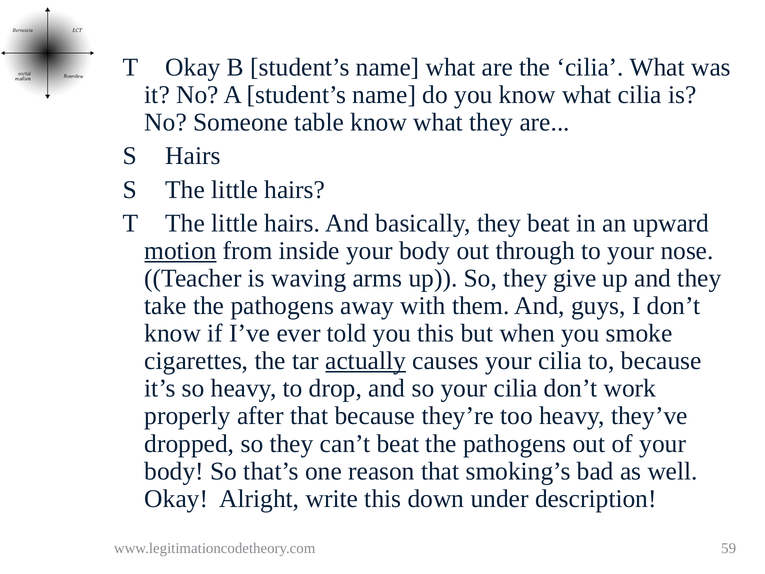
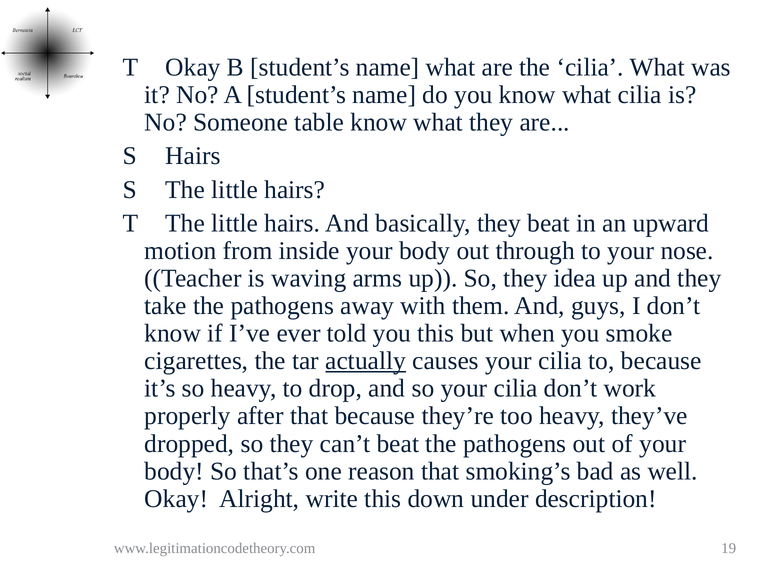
motion underline: present -> none
give: give -> idea
59: 59 -> 19
